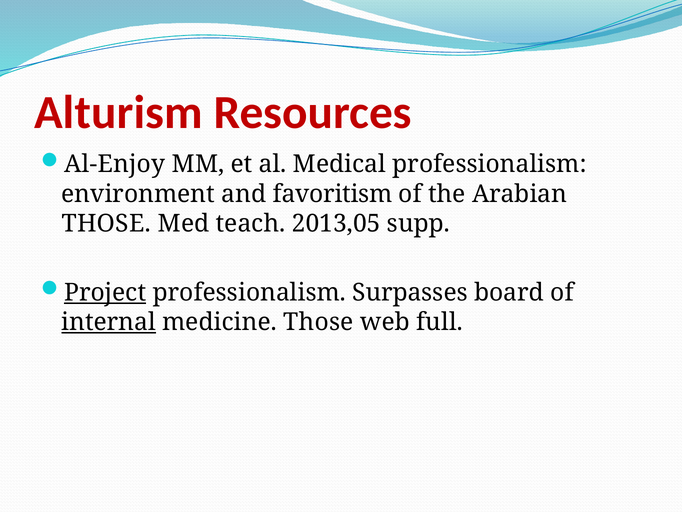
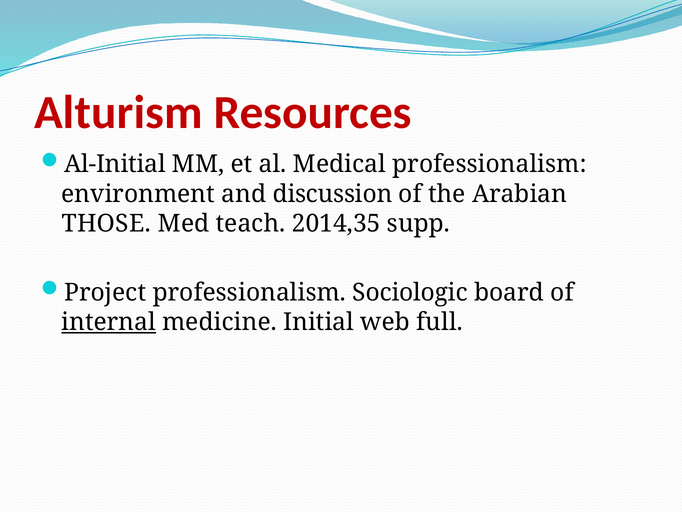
Al-Enjoy: Al-Enjoy -> Al-Initial
favoritism: favoritism -> discussion
2013,05: 2013,05 -> 2014,35
Project underline: present -> none
Surpasses: Surpasses -> Sociologic
medicine Those: Those -> Initial
